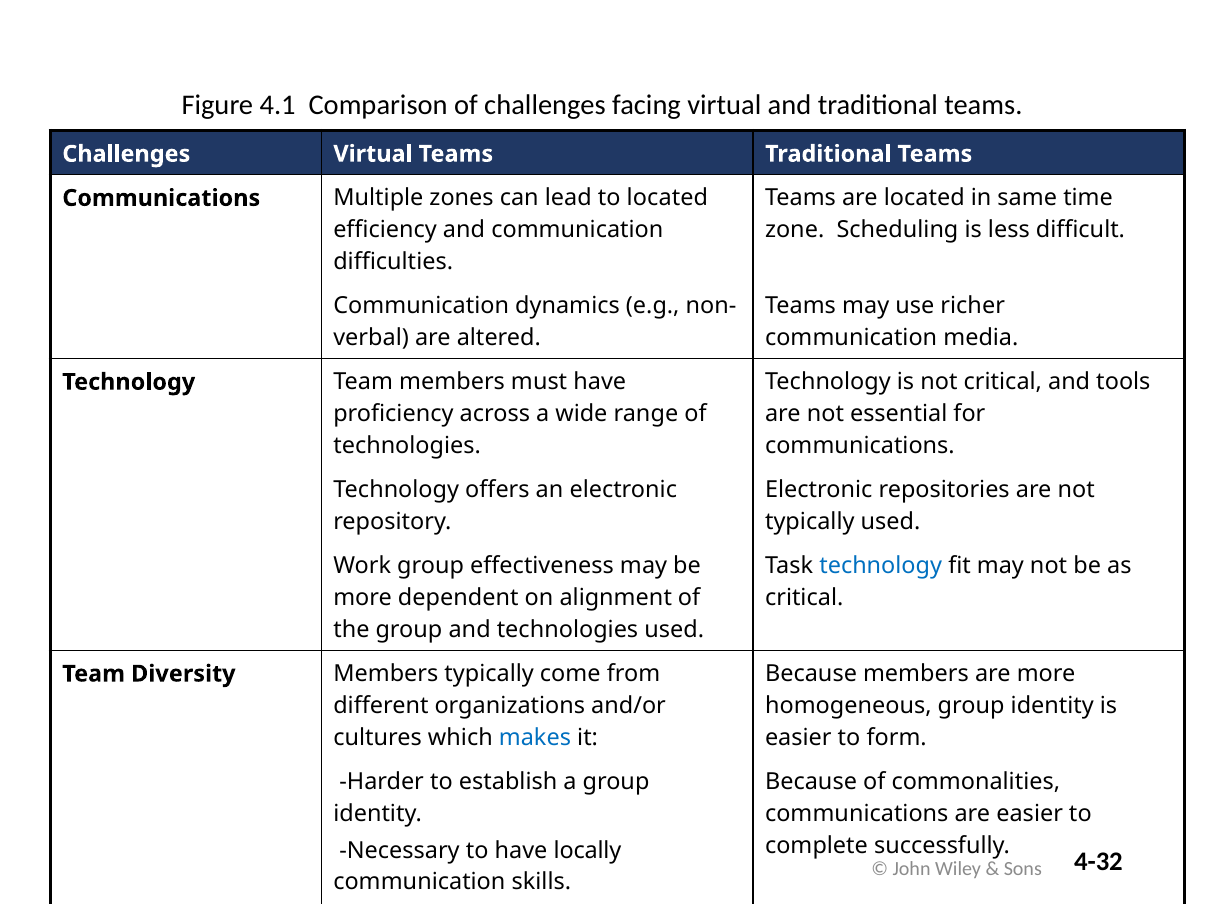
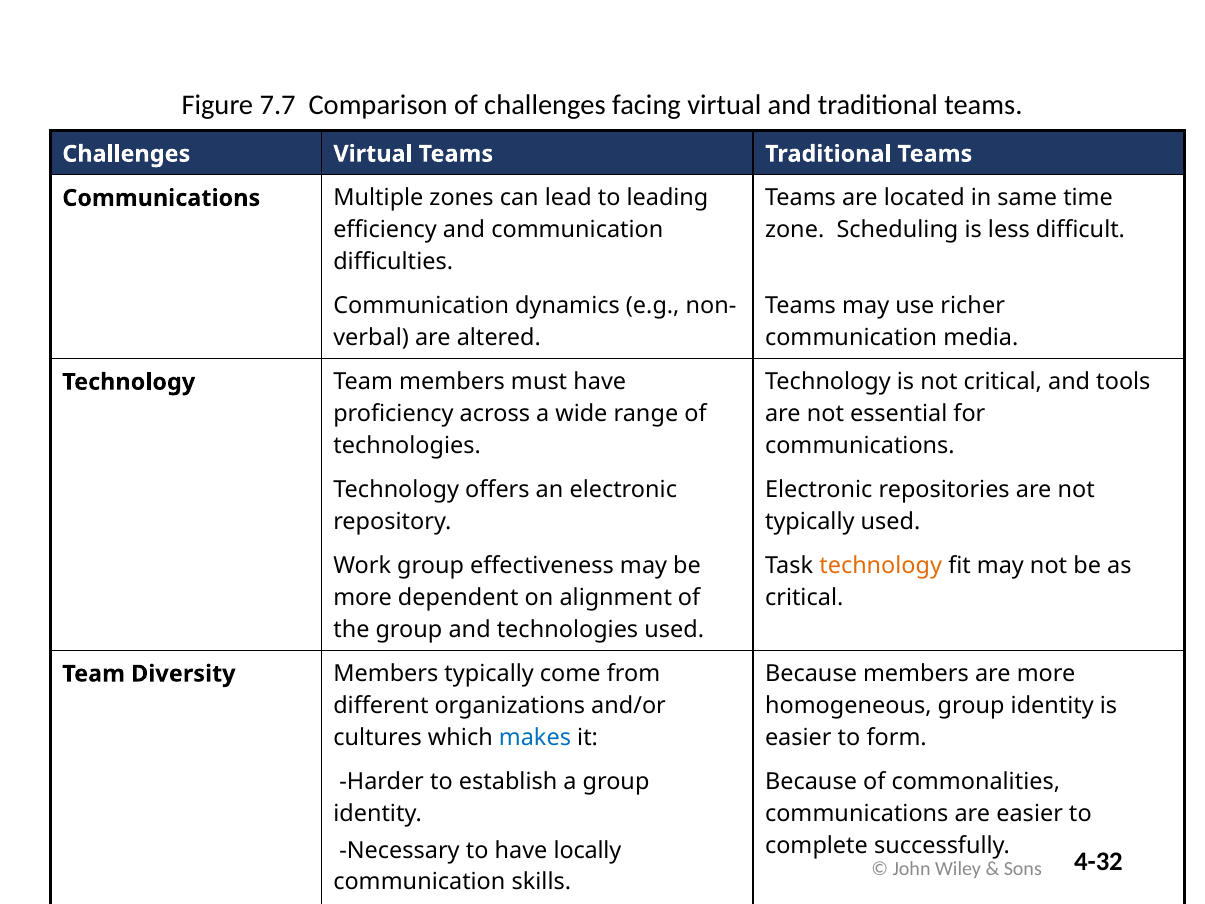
4.1: 4.1 -> 7.7
to located: located -> leading
technology at (881, 566) colour: blue -> orange
